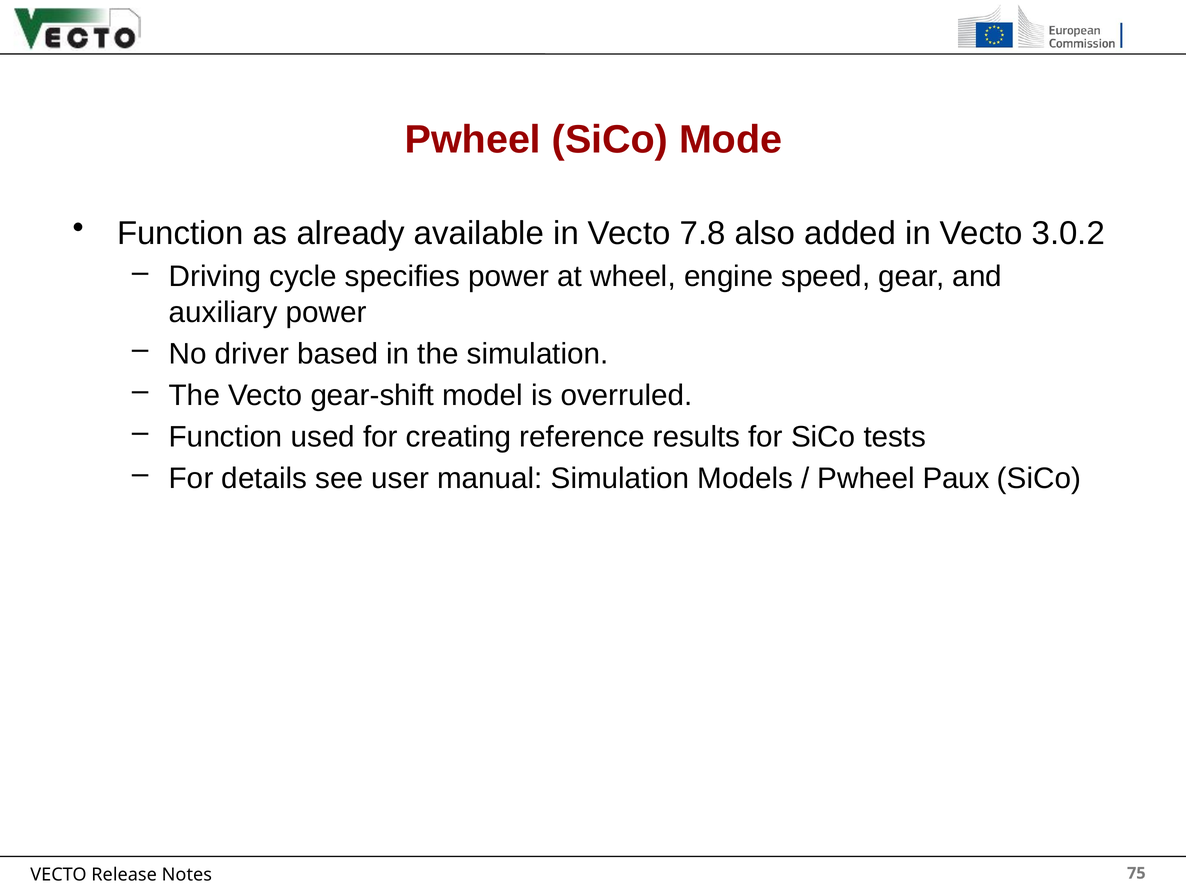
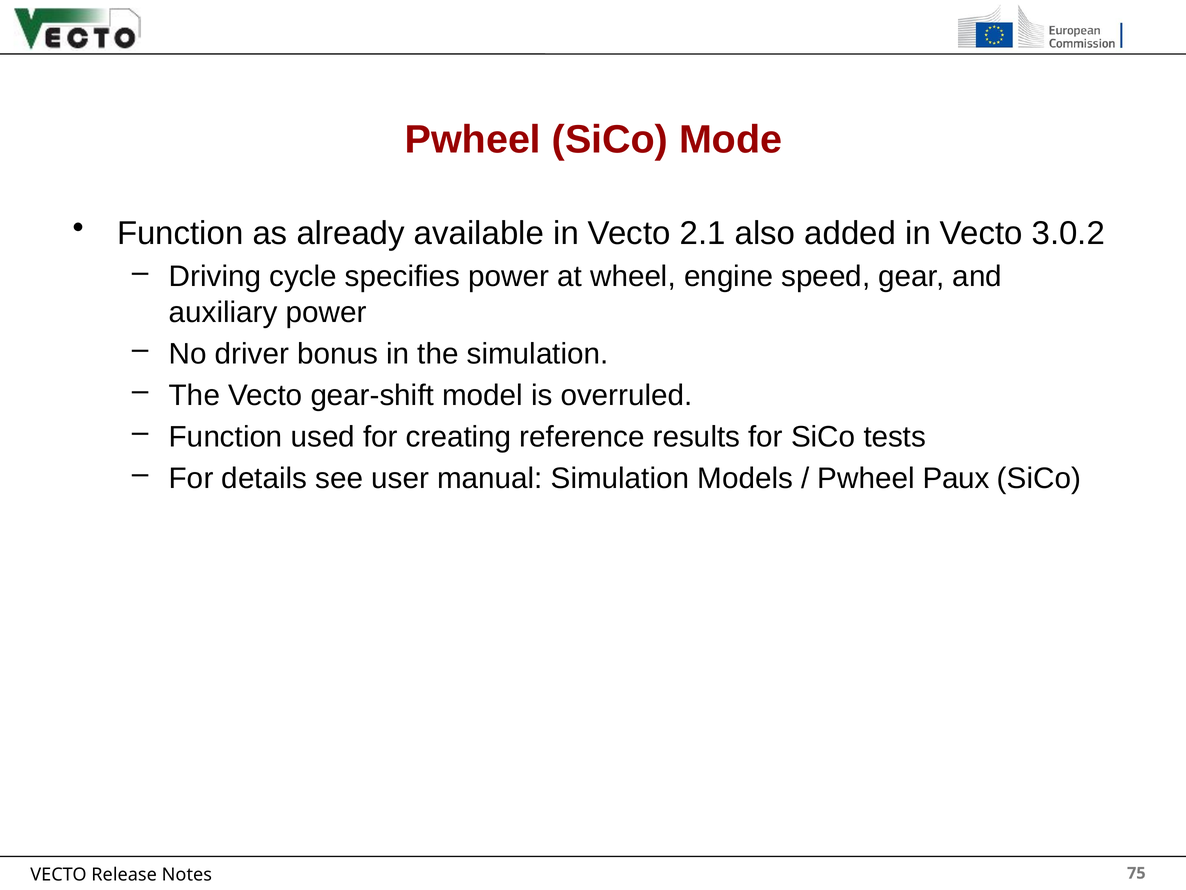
7.8: 7.8 -> 2.1
based: based -> bonus
